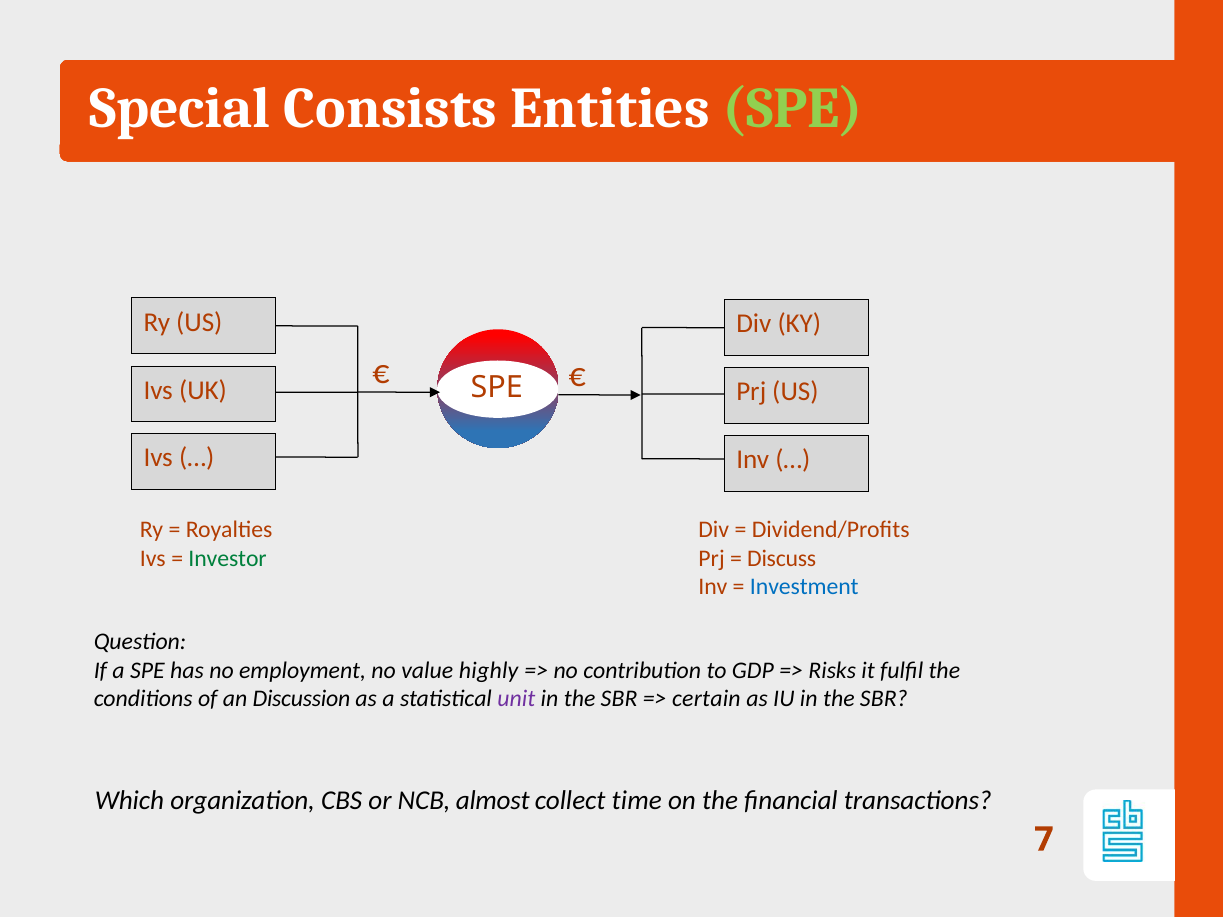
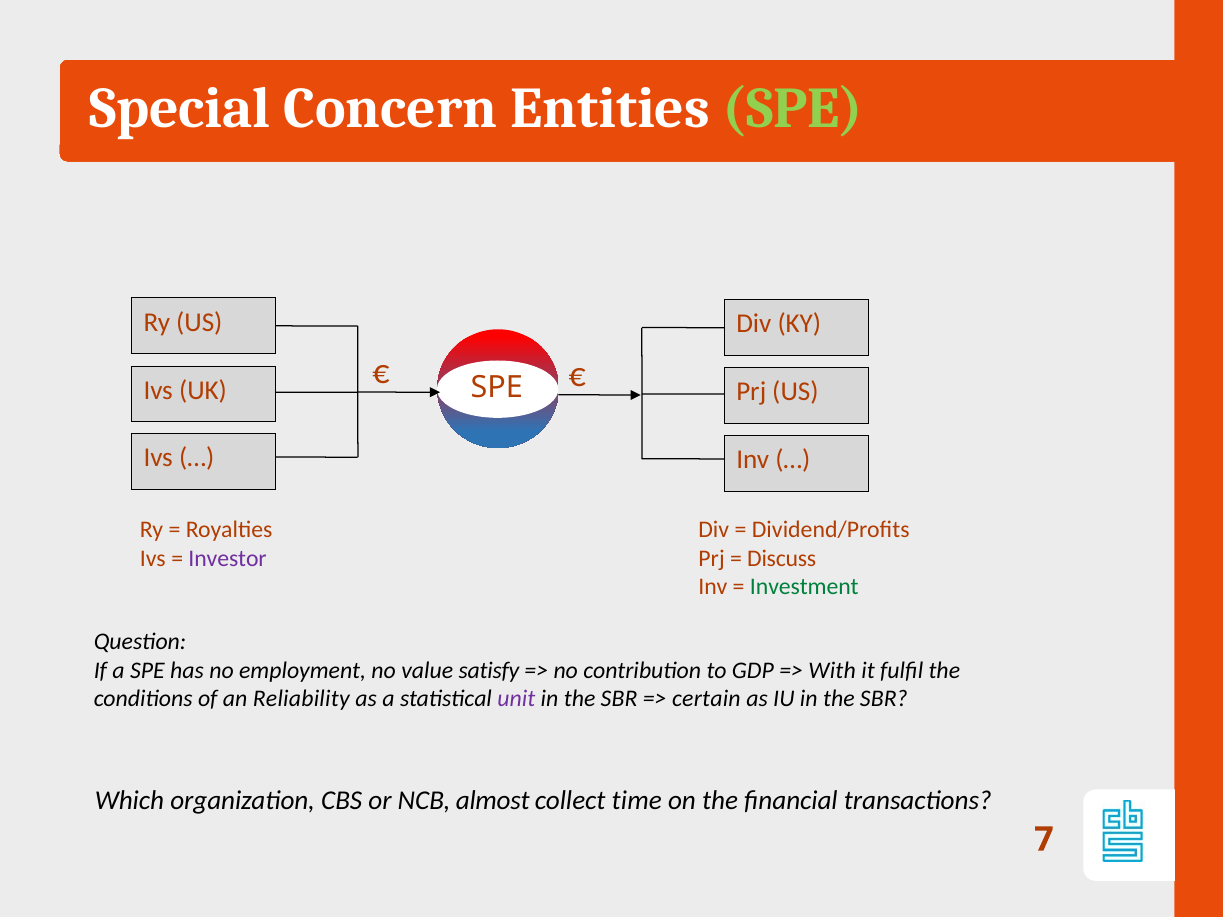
Consists: Consists -> Concern
Investor colour: green -> purple
Investment colour: blue -> green
highly: highly -> satisfy
Risks: Risks -> With
Discussion: Discussion -> Reliability
